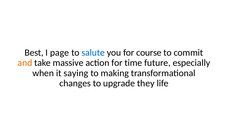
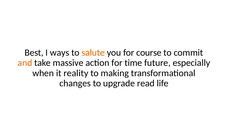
page: page -> ways
salute colour: blue -> orange
saying: saying -> reality
they: they -> read
